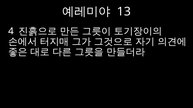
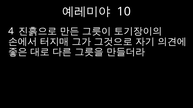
13: 13 -> 10
